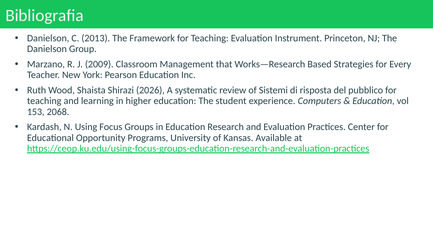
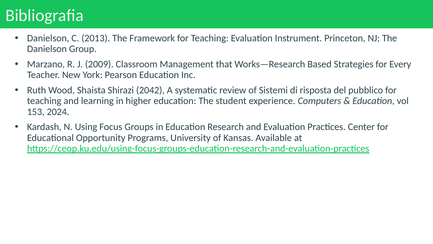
2026: 2026 -> 2042
2068: 2068 -> 2024
